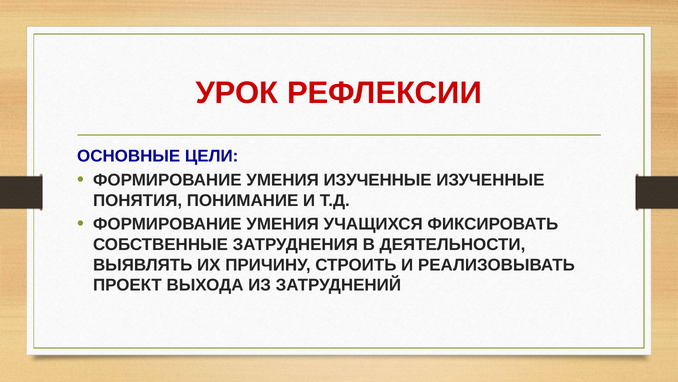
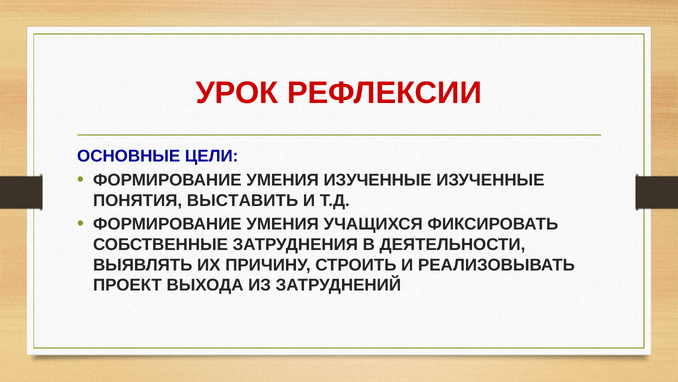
ПОНИМАНИЕ: ПОНИМАНИЕ -> ВЫСТАВИТЬ
